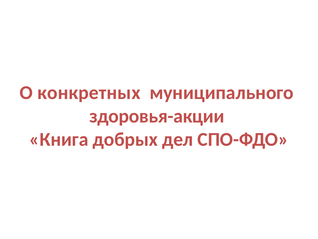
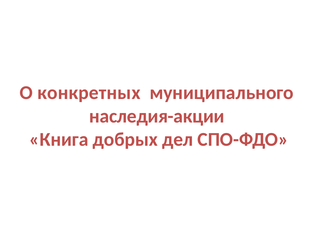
здоровья-акции: здоровья-акции -> наследия-акции
